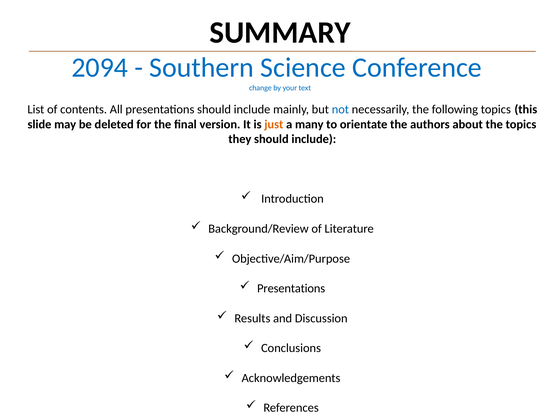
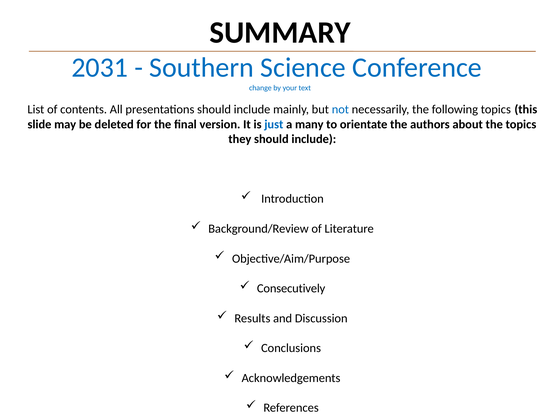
2094: 2094 -> 2031
just colour: orange -> blue
Presentations at (291, 288): Presentations -> Consecutively
